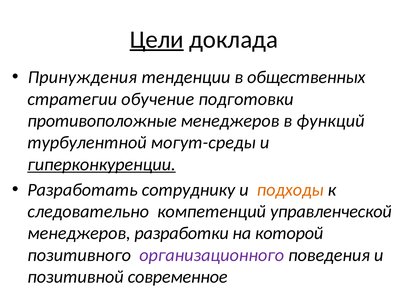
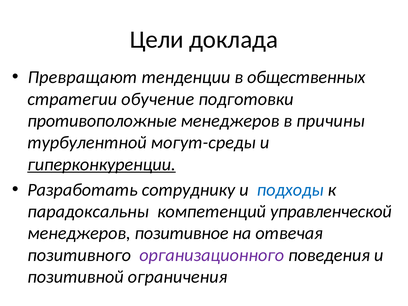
Цели underline: present -> none
Принуждения: Принуждения -> Превращают
функций: функций -> причины
подходы colour: orange -> blue
следовательно: следовательно -> парадоксальны
разработки: разработки -> позитивное
которой: которой -> отвечая
современное: современное -> ограничения
